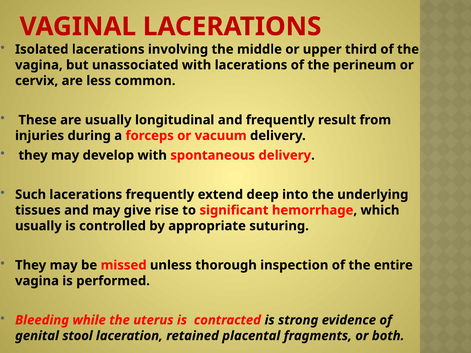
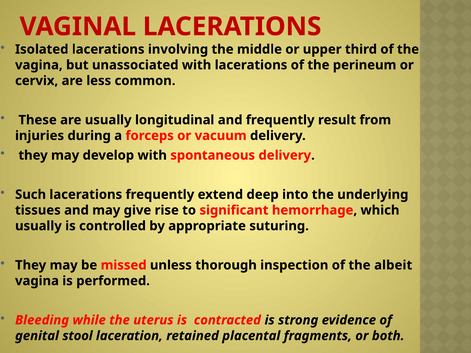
entire: entire -> albeit
